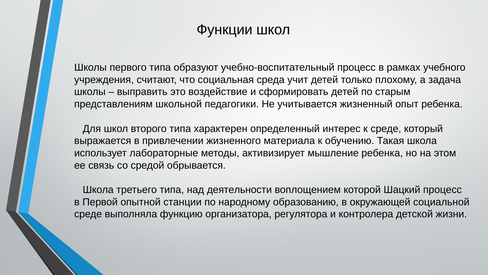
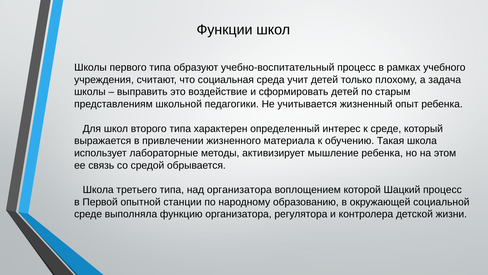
над деятельности: деятельности -> организатора
